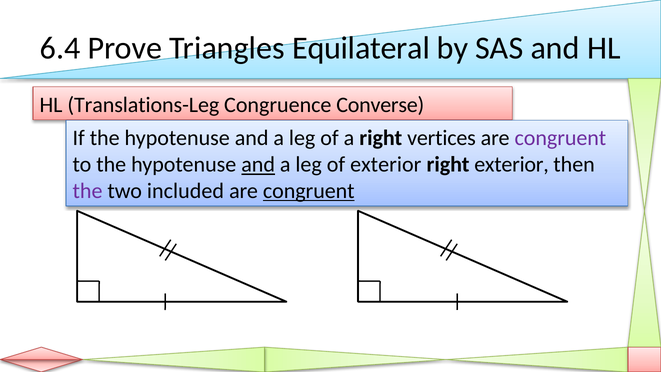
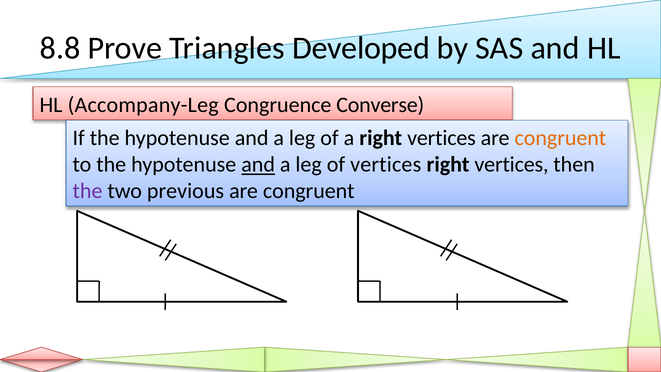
6.4: 6.4 -> 8.8
Equilateral: Equilateral -> Developed
Translations-Leg: Translations-Leg -> Accompany-Leg
congruent at (560, 138) colour: purple -> orange
of exterior: exterior -> vertices
exterior at (512, 165): exterior -> vertices
included: included -> previous
congruent at (309, 191) underline: present -> none
